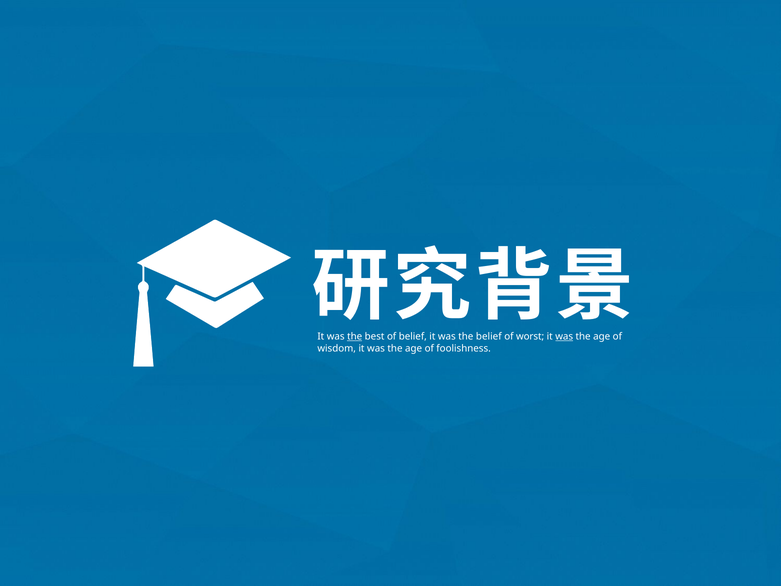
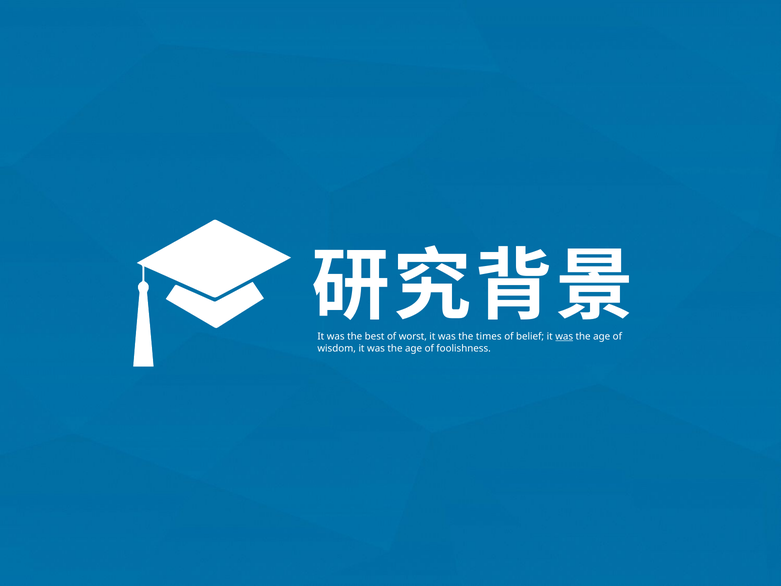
the at (355, 336) underline: present -> none
of belief: belief -> worst
the belief: belief -> times
worst: worst -> belief
